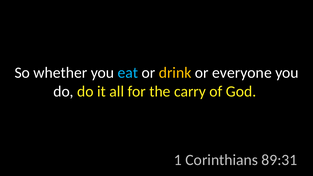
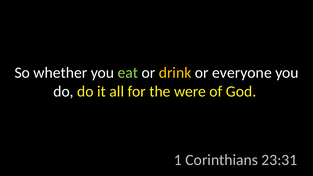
eat colour: light blue -> light green
carry: carry -> were
89:31: 89:31 -> 23:31
